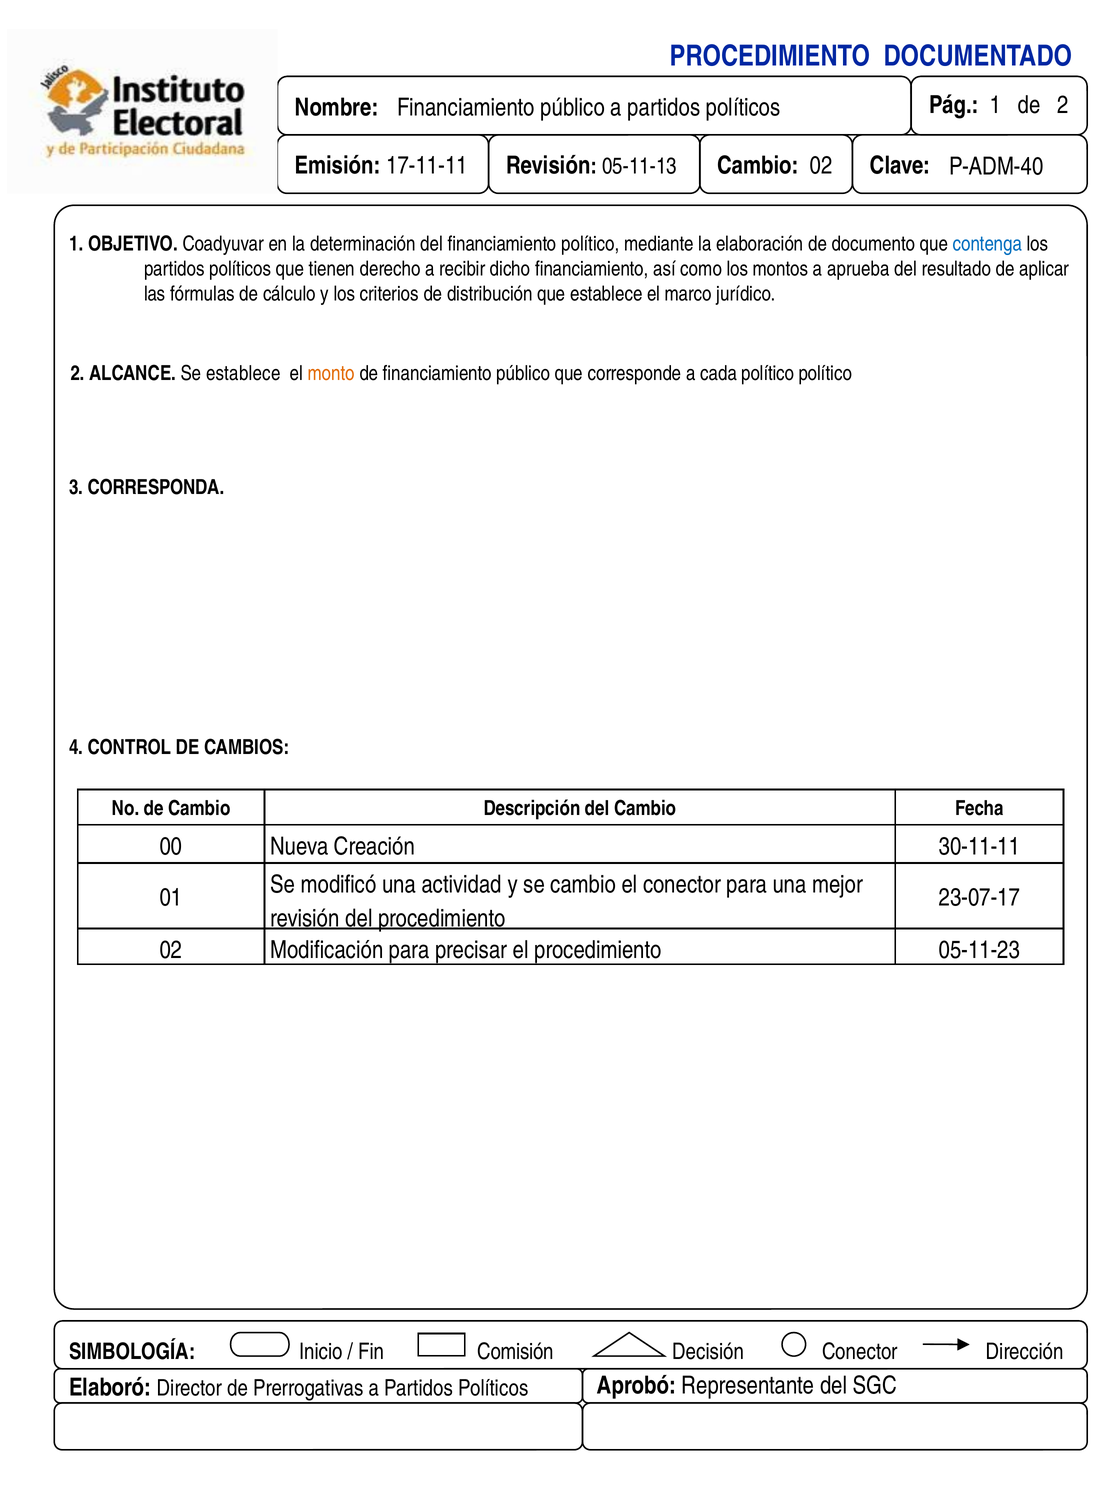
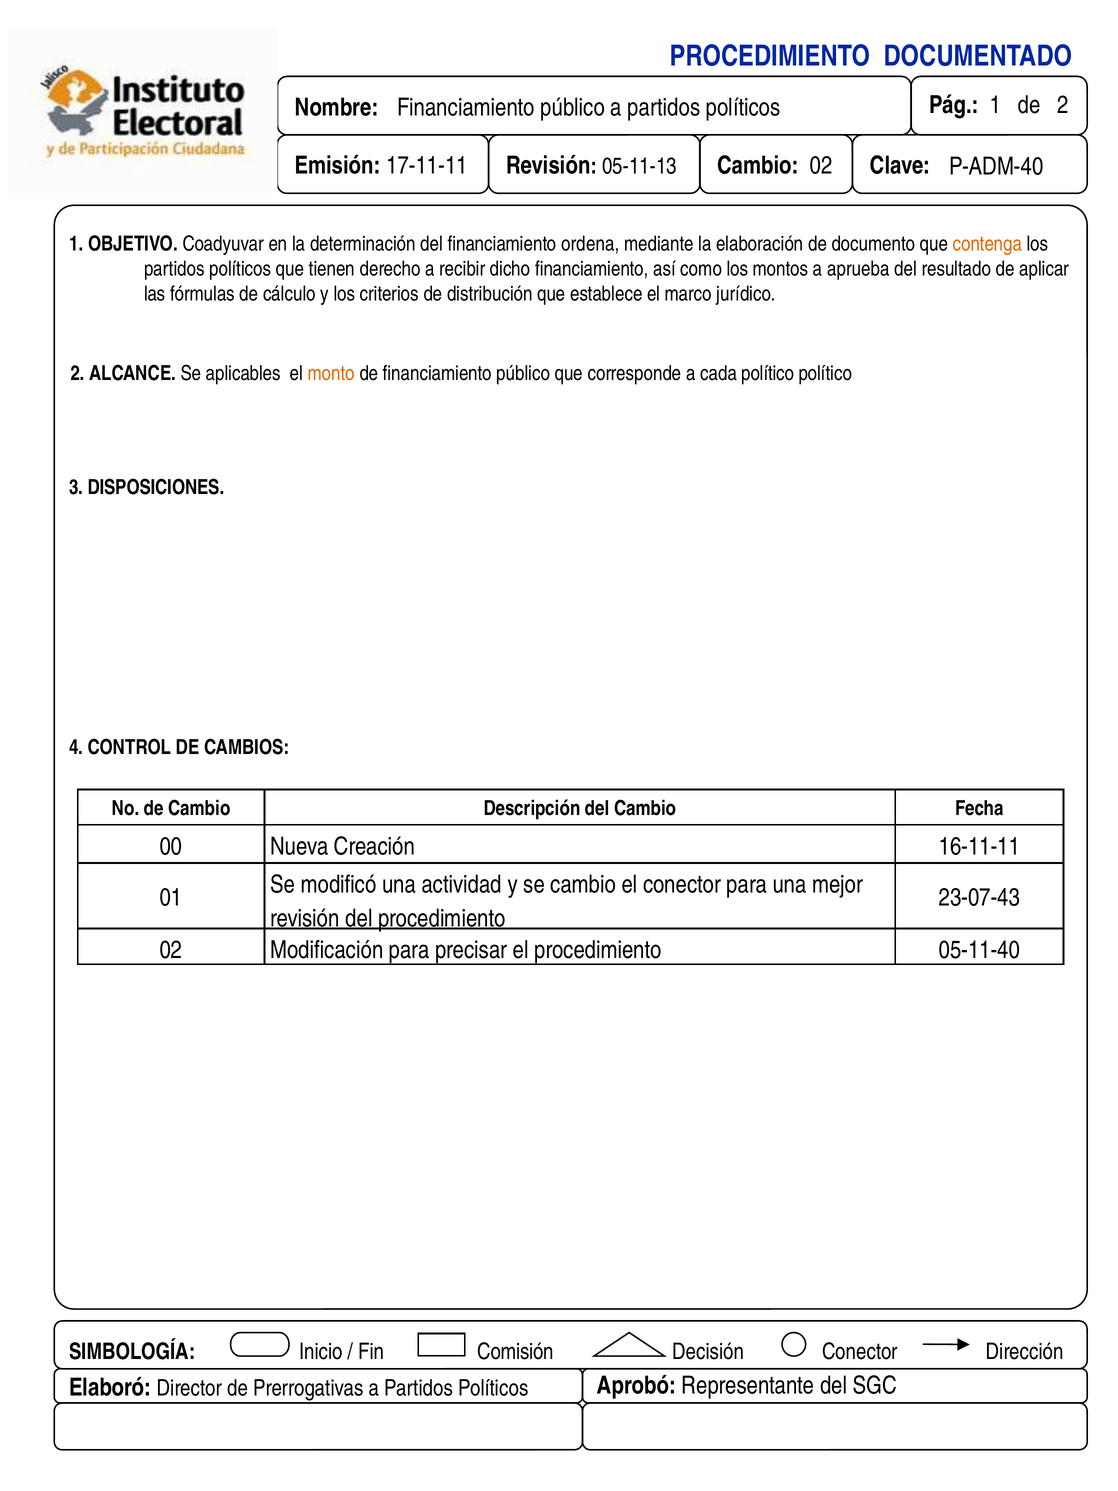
financiamiento político: político -> ordena
contenga colour: blue -> orange
Se establece: establece -> aplicables
CORRESPONDA: CORRESPONDA -> DISPOSICIONES
30-11-11: 30-11-11 -> 16-11-11
23-07-17: 23-07-17 -> 23-07-43
05-11-23: 05-11-23 -> 05-11-40
